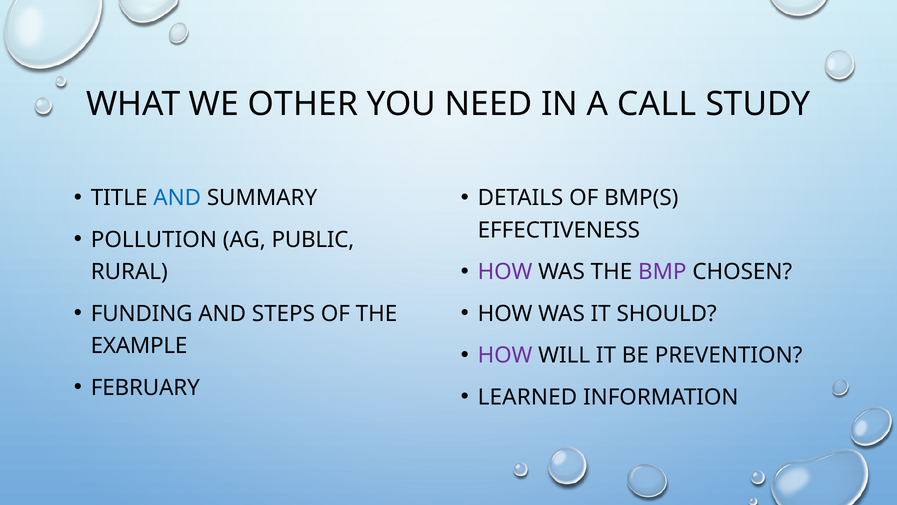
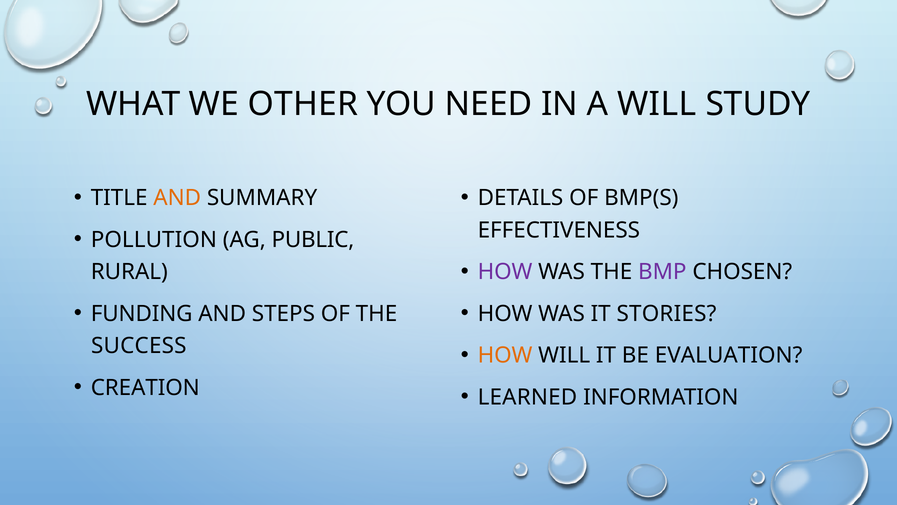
A CALL: CALL -> WILL
AND at (177, 198) colour: blue -> orange
SHOULD: SHOULD -> STORIES
EXAMPLE: EXAMPLE -> SUCCESS
HOW at (505, 355) colour: purple -> orange
PREVENTION: PREVENTION -> EVALUATION
FEBRUARY: FEBRUARY -> CREATION
